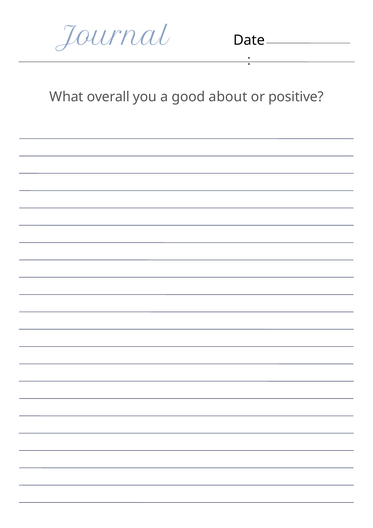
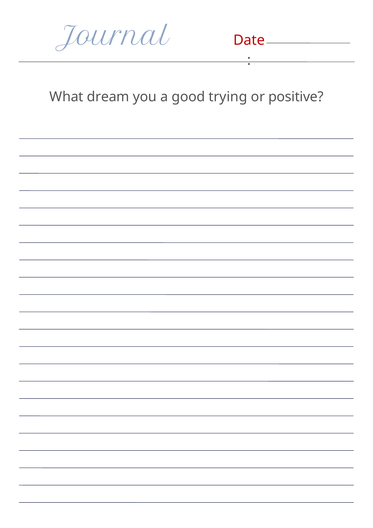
Date colour: black -> red
overall: overall -> dream
about: about -> trying
